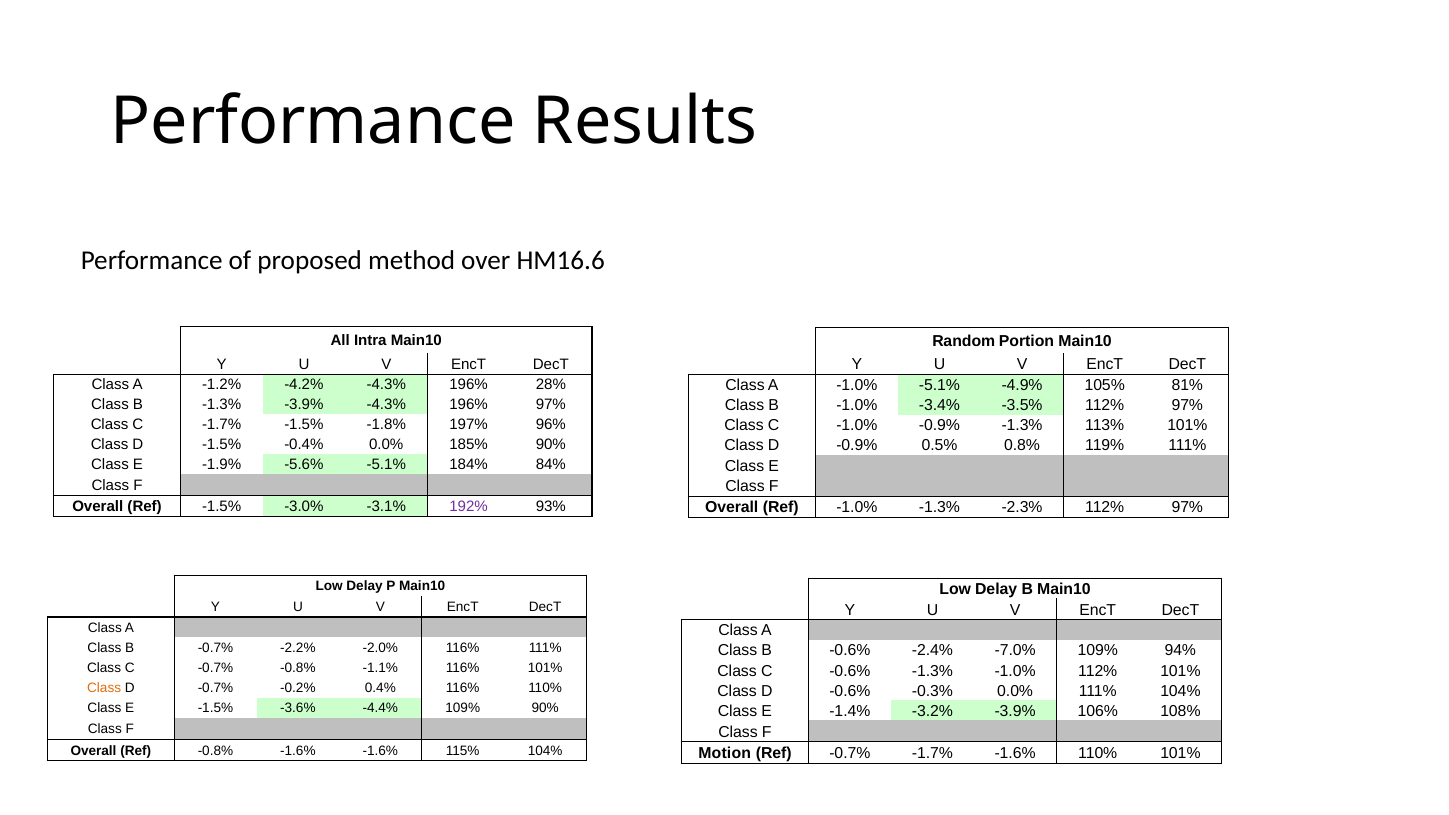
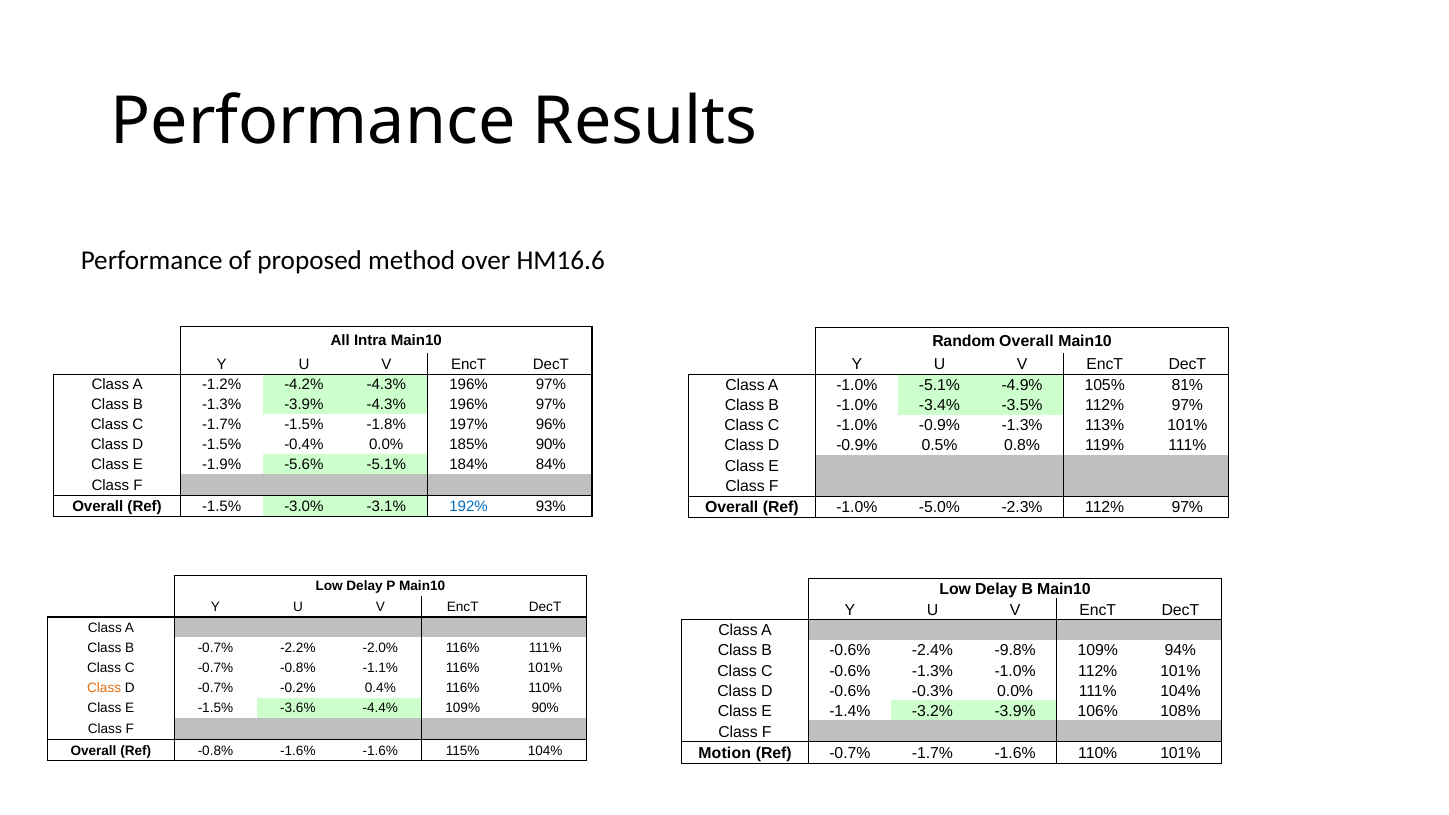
Random Portion: Portion -> Overall
-4.2% -4.3% 196% 28%: 28% -> 97%
192% colour: purple -> blue
-1.0% -1.3%: -1.3% -> -5.0%
-7.0%: -7.0% -> -9.8%
